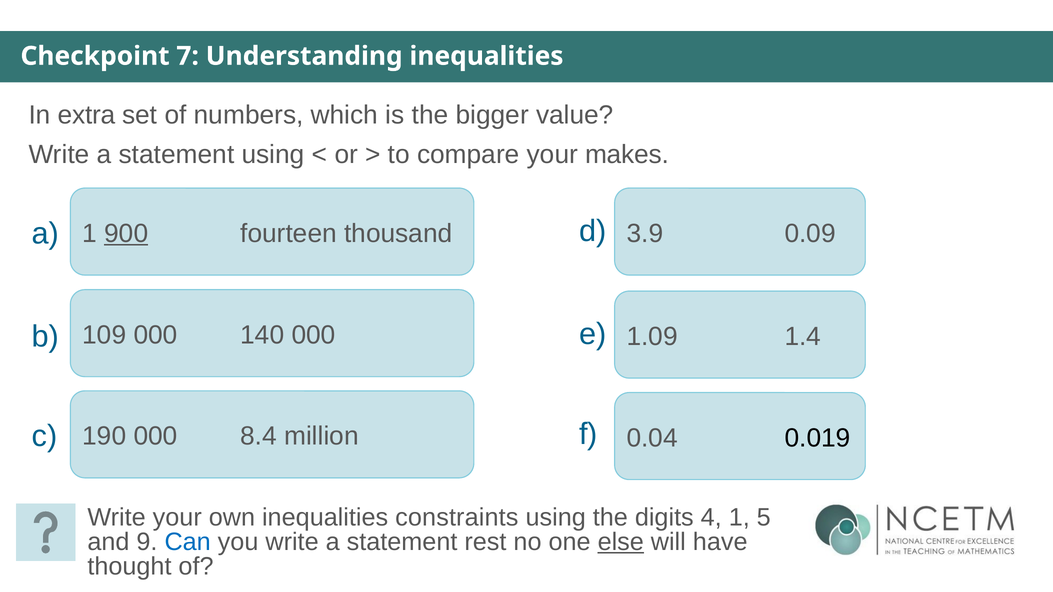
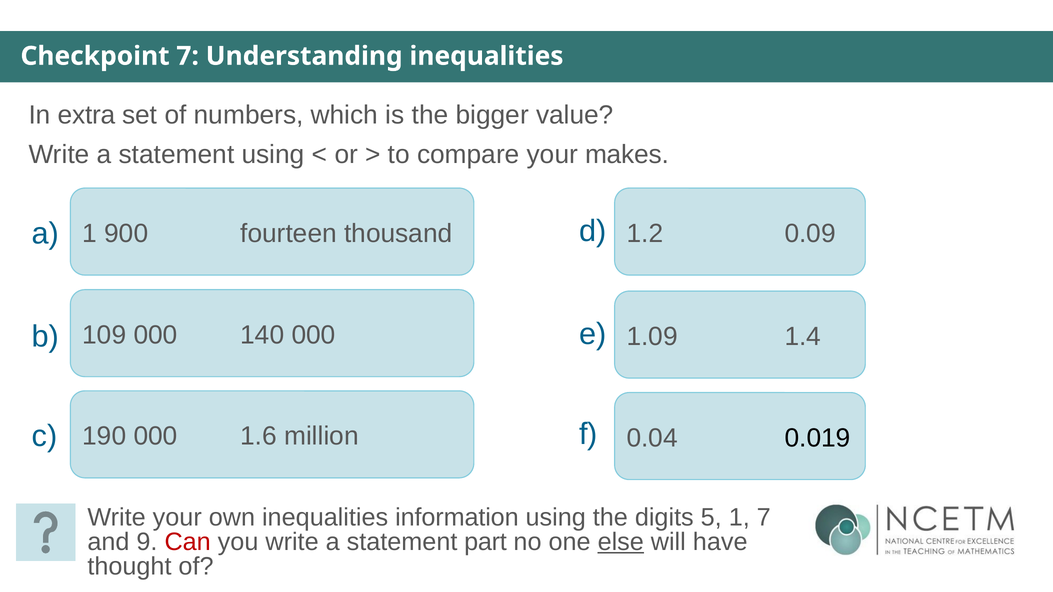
900 underline: present -> none
3.9: 3.9 -> 1.2
8.4: 8.4 -> 1.6
constraints: constraints -> information
4: 4 -> 5
1 5: 5 -> 7
Can colour: blue -> red
rest: rest -> part
